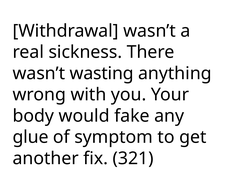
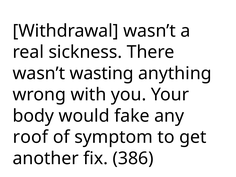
glue: glue -> roof
321: 321 -> 386
